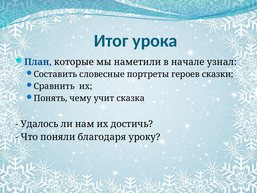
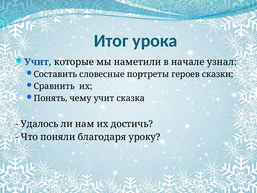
План at (38, 62): План -> Учит
